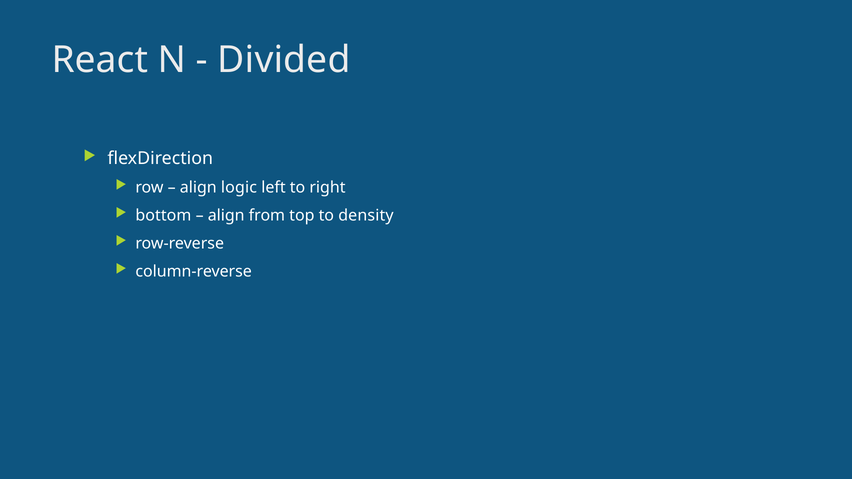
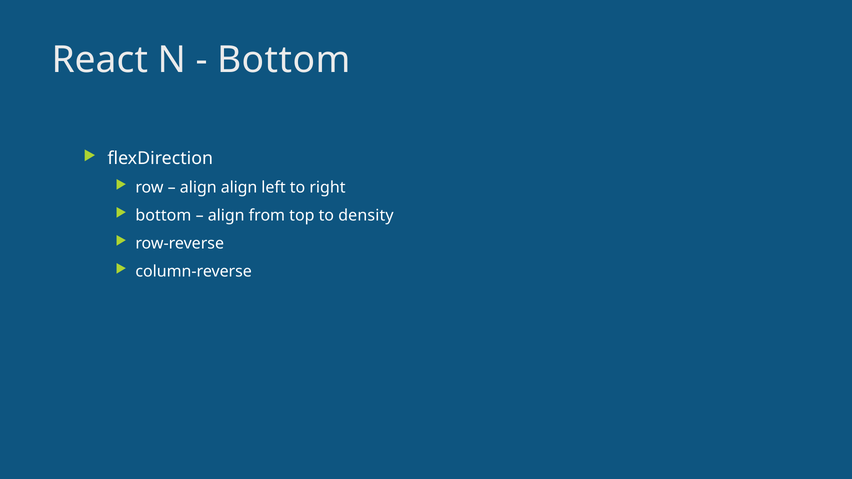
Divided at (284, 60): Divided -> Bottom
align logic: logic -> align
